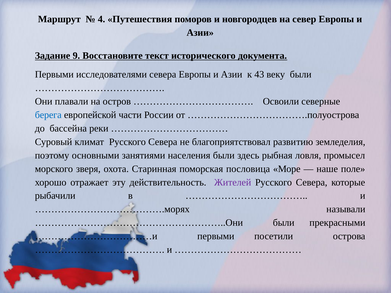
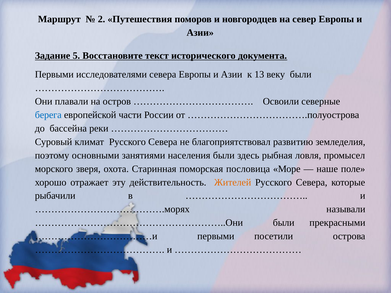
4: 4 -> 2
9: 9 -> 5
43: 43 -> 13
Жителей colour: purple -> orange
